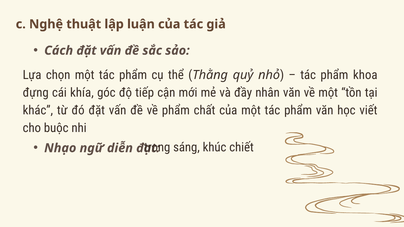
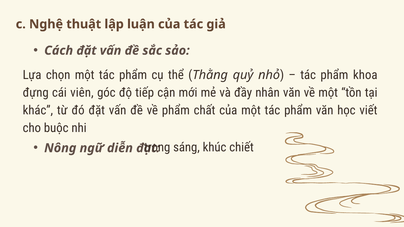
khía: khía -> viên
Nhạo: Nhạo -> Nông
